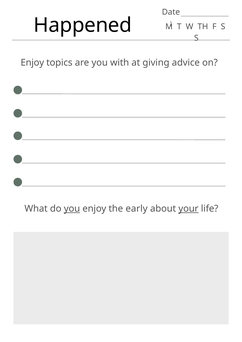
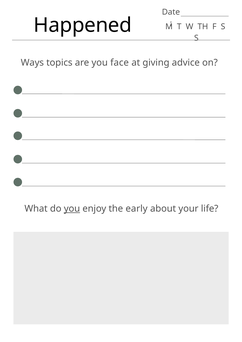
Enjoy at (32, 63): Enjoy -> Ways
with: with -> face
your underline: present -> none
